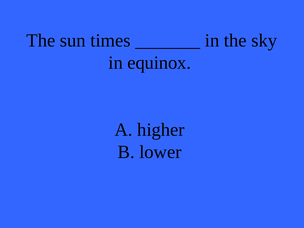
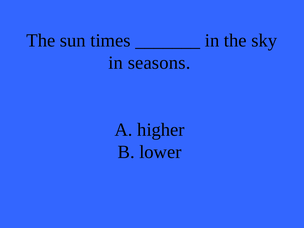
equinox: equinox -> seasons
